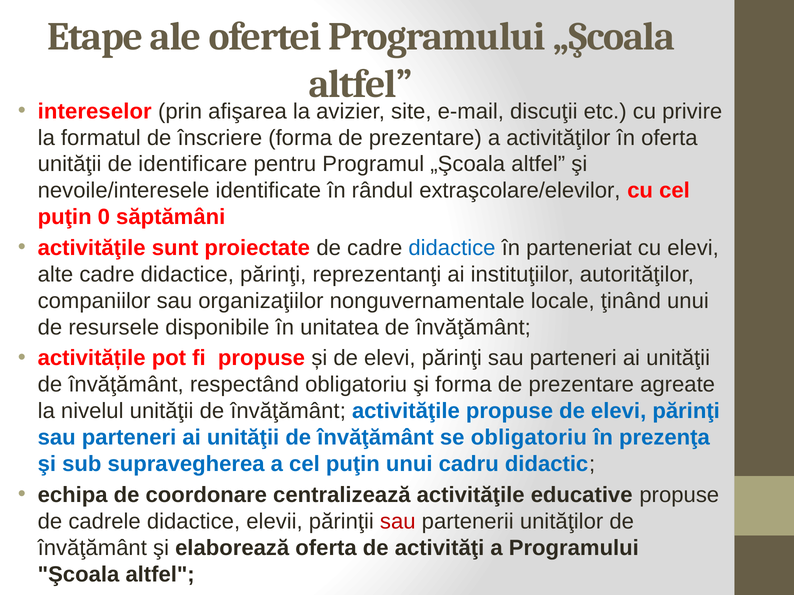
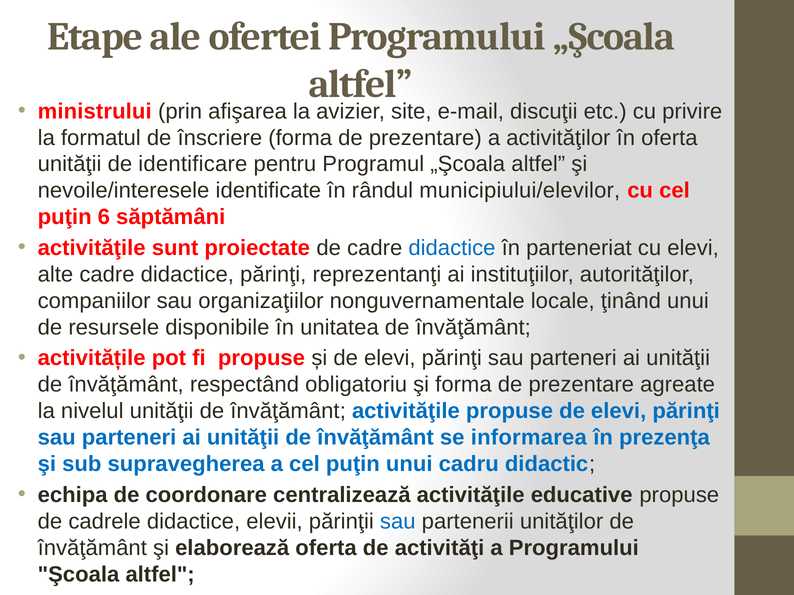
intereselor: intereselor -> ministrului
extraşcolare/elevilor: extraşcolare/elevilor -> municipiului/elevilor
0: 0 -> 6
se obligatoriu: obligatoriu -> informarea
sau at (398, 522) colour: red -> blue
